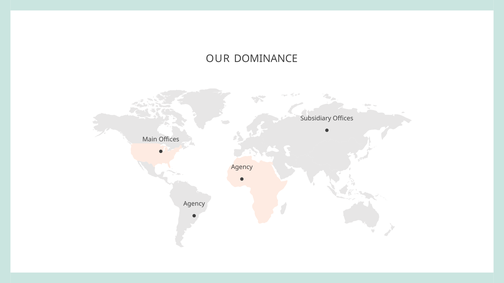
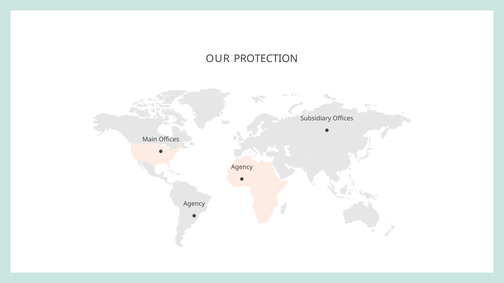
DOMINANCE: DOMINANCE -> PROTECTION
